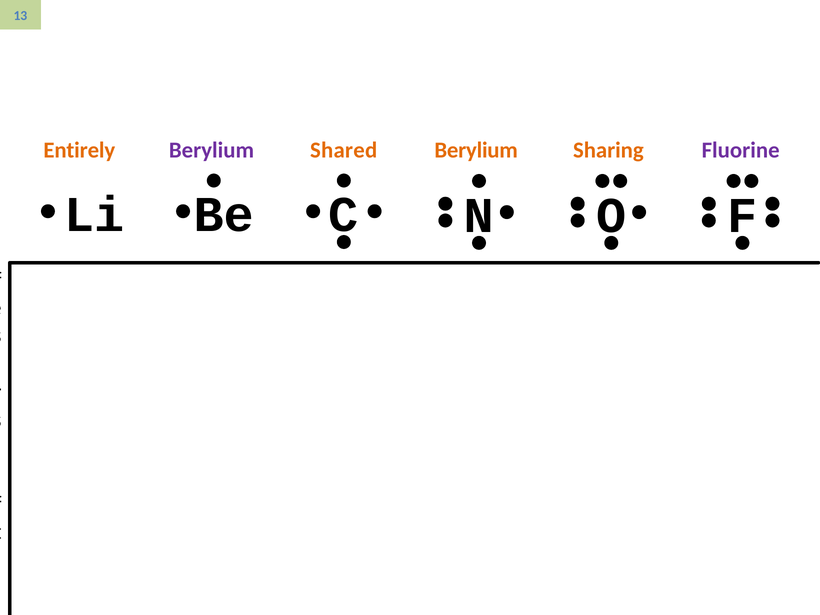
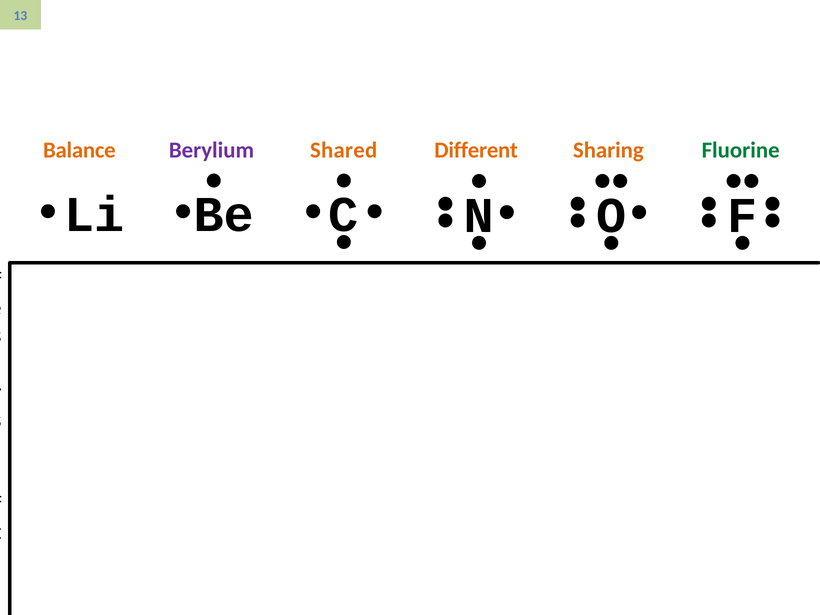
Entirely: Entirely -> Balance
Berylium at (476, 150): Berylium -> Different
Fluorine colour: purple -> green
